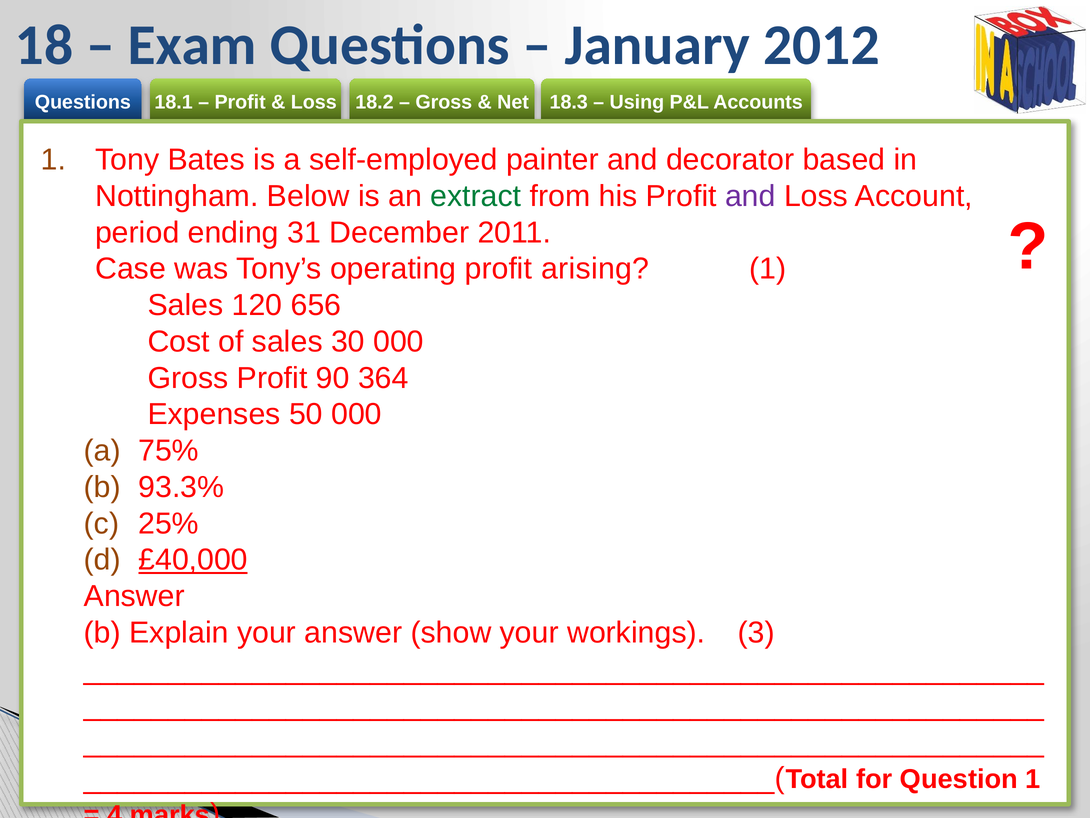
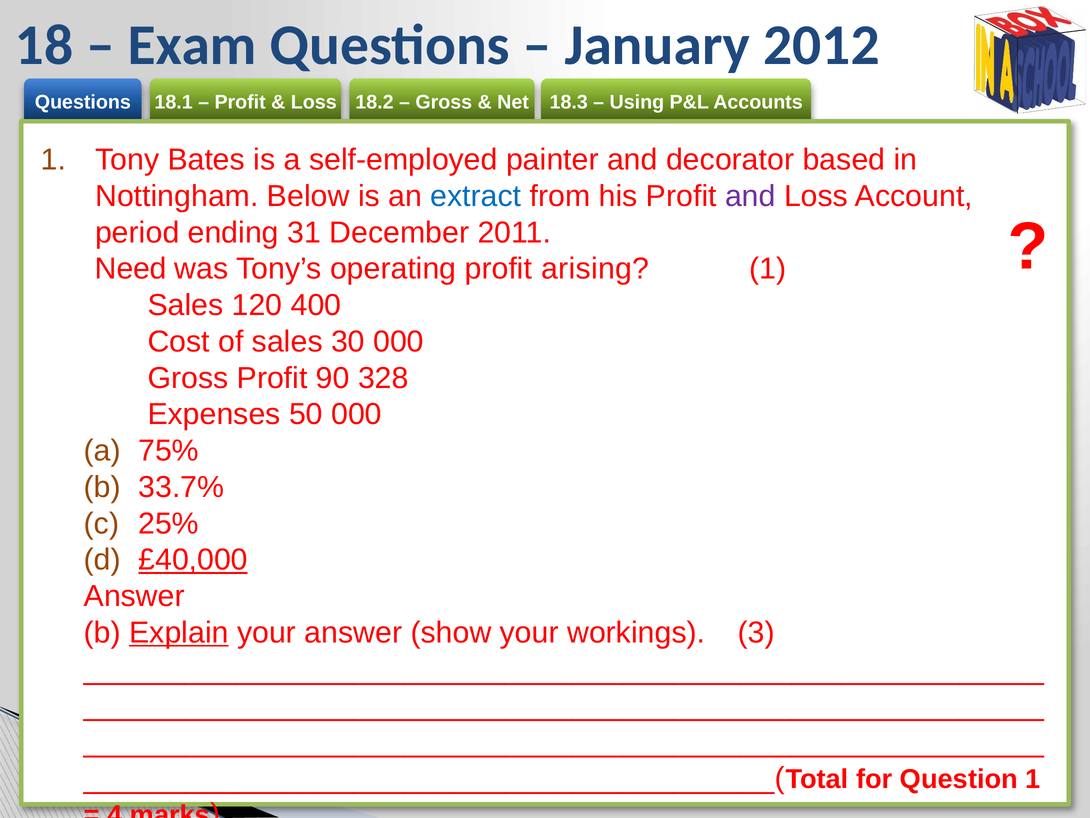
extract colour: green -> blue
Case: Case -> Need
656: 656 -> 400
364: 364 -> 328
93.3%: 93.3% -> 33.7%
Explain underline: none -> present
